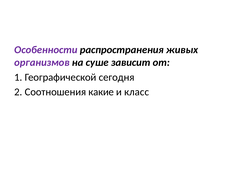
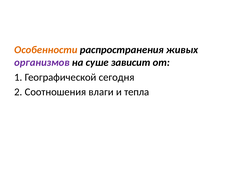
Особенности colour: purple -> orange
какие: какие -> влаги
класс: класс -> тепла
